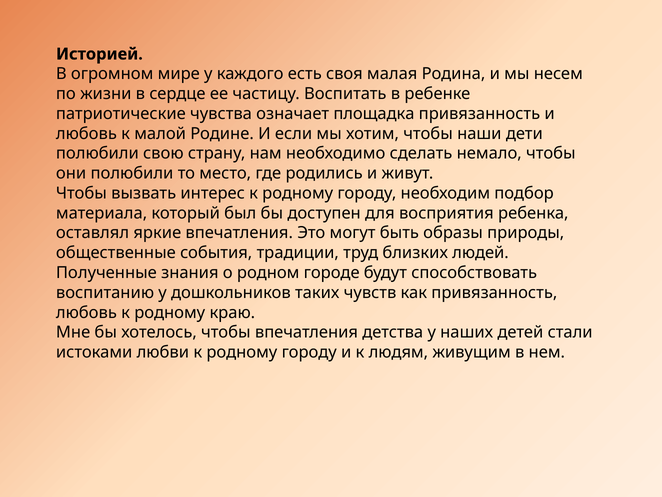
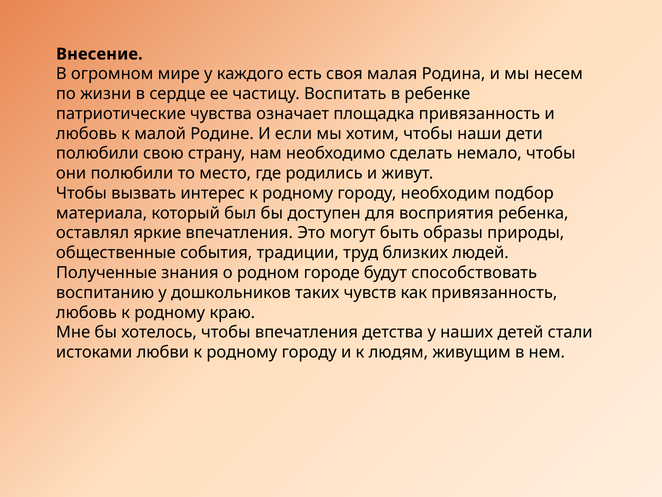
Историей: Историей -> Внесение
